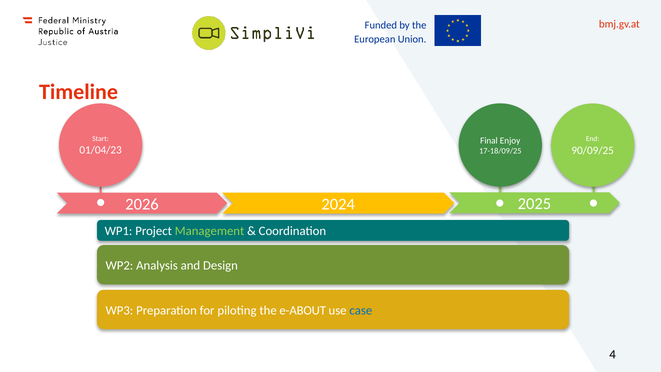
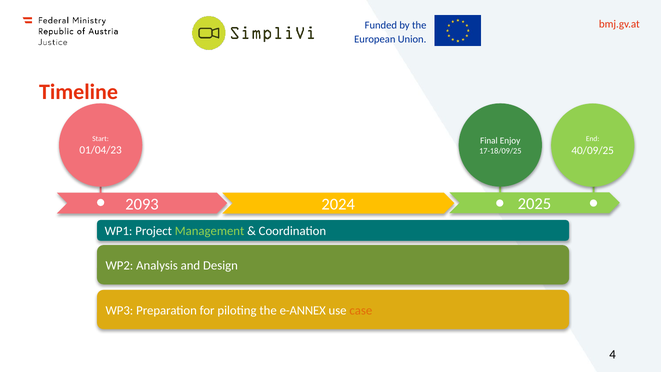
90/09/25: 90/09/25 -> 40/09/25
2026: 2026 -> 2093
e-ABOUT: e-ABOUT -> e-ANNEX
case colour: blue -> orange
